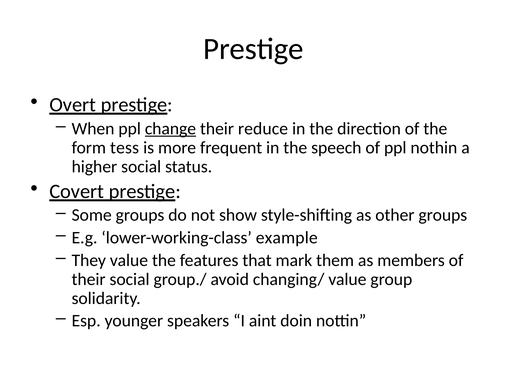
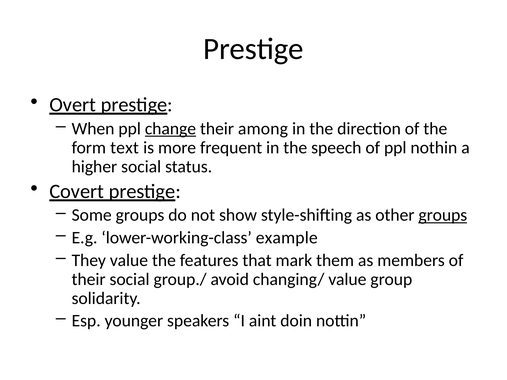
reduce: reduce -> among
tess: tess -> text
groups at (443, 215) underline: none -> present
